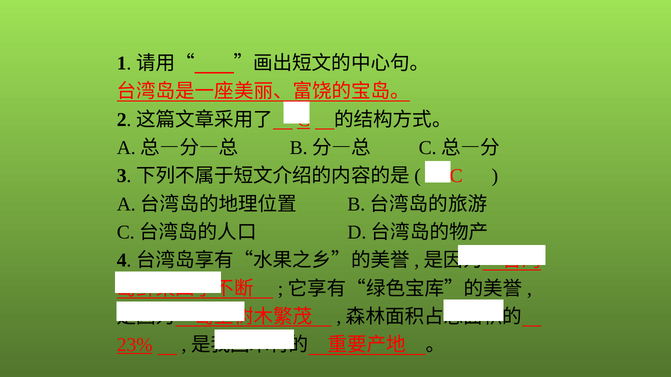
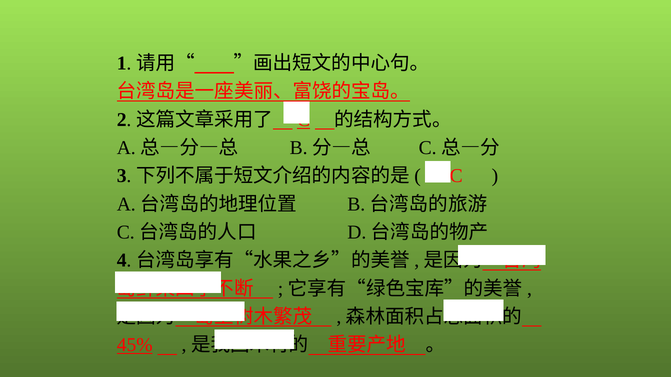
23%: 23% -> 45%
